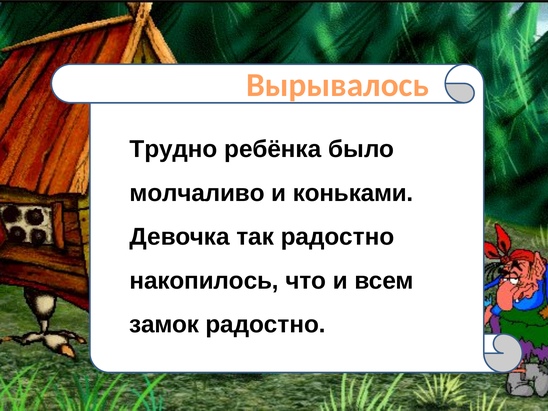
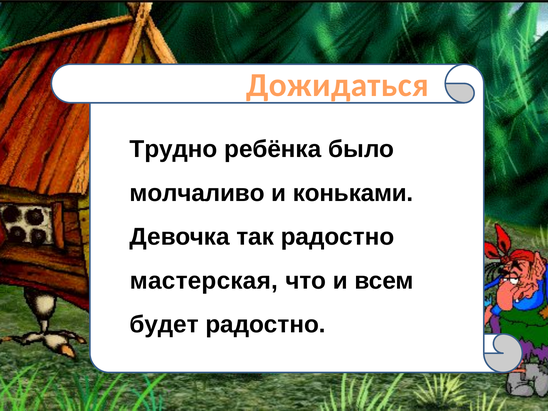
Вырывалось: Вырывалось -> Дожидаться
накопилось: накопилось -> мастерская
замок: замок -> будет
